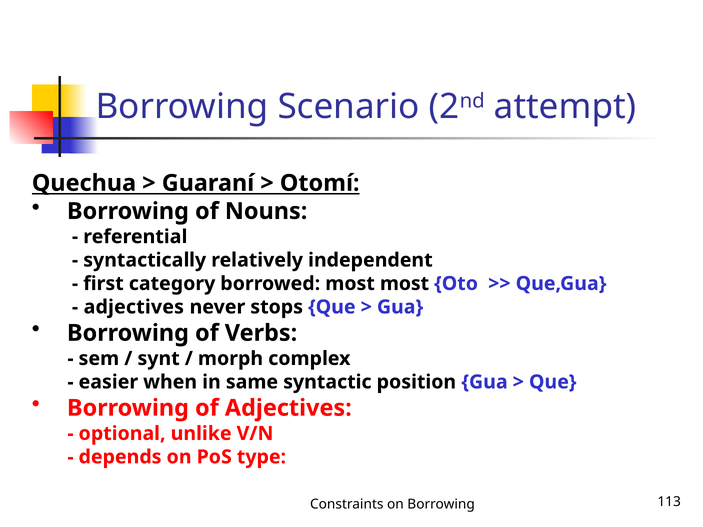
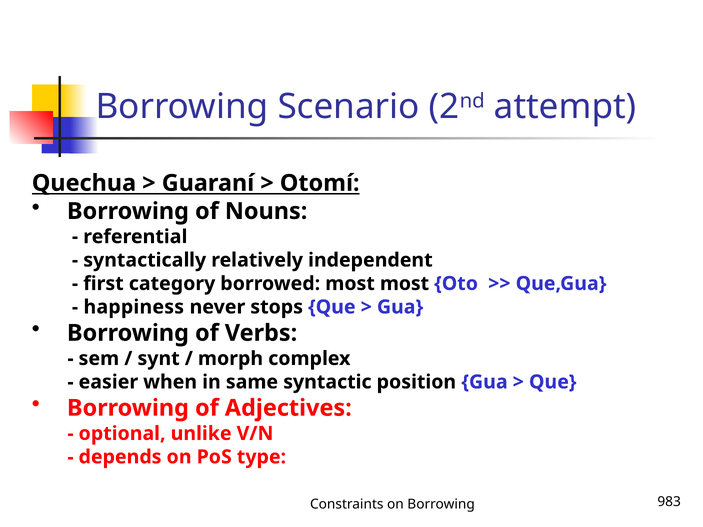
adjectives at (134, 307): adjectives -> happiness
113: 113 -> 983
